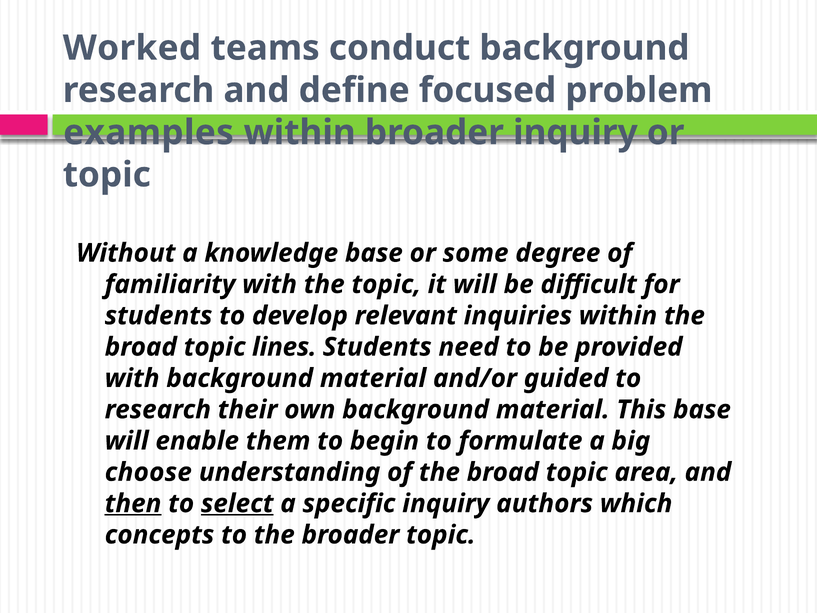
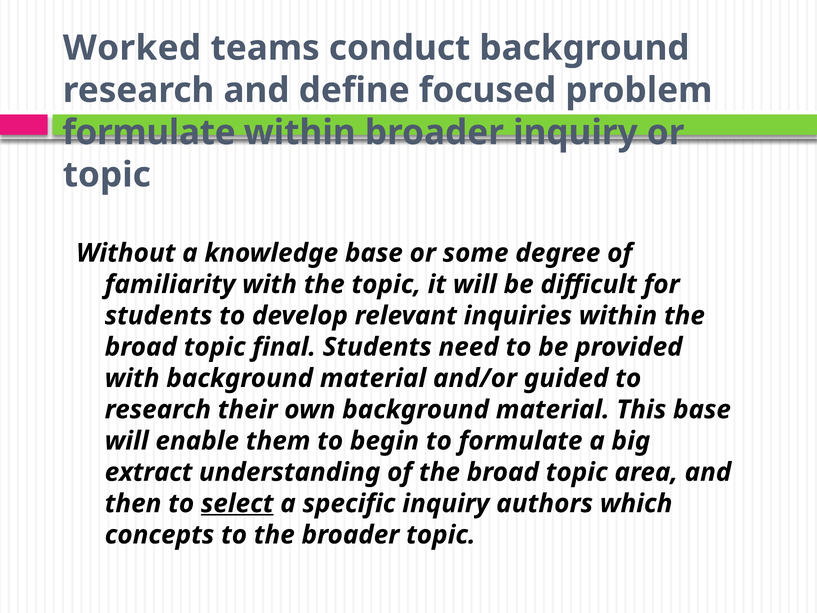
examples at (149, 132): examples -> formulate
lines: lines -> final
choose: choose -> extract
then underline: present -> none
